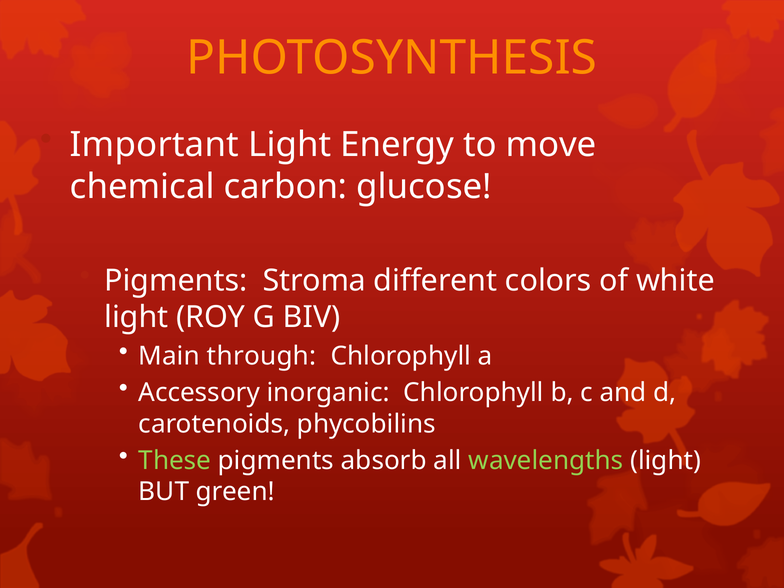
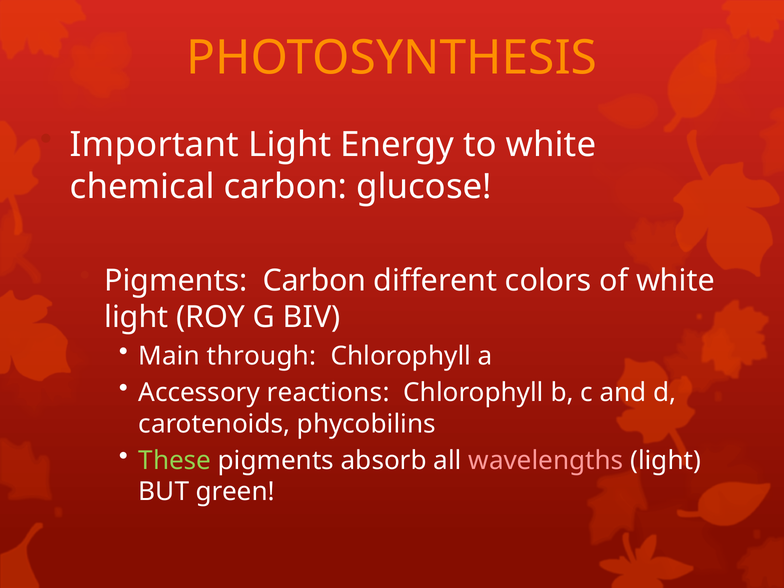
to move: move -> white
Pigments Stroma: Stroma -> Carbon
inorganic: inorganic -> reactions
wavelengths colour: light green -> pink
